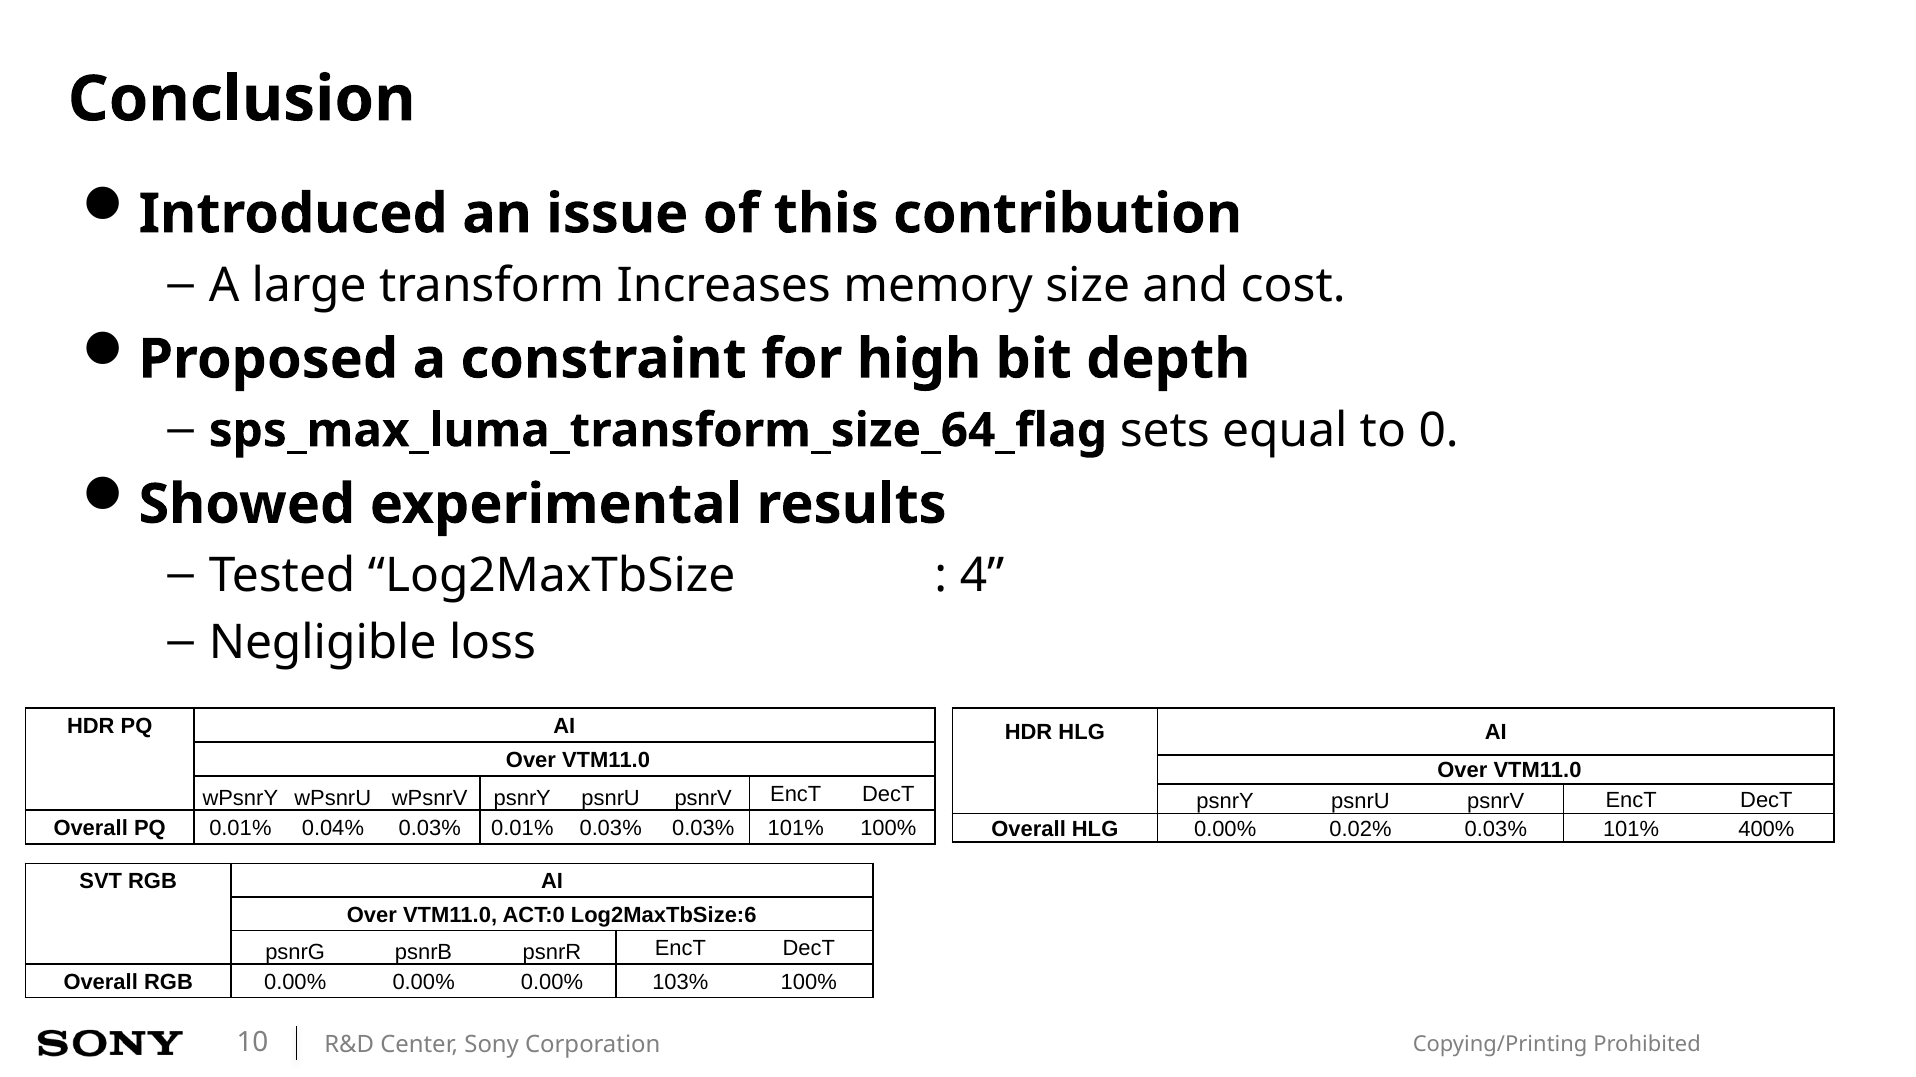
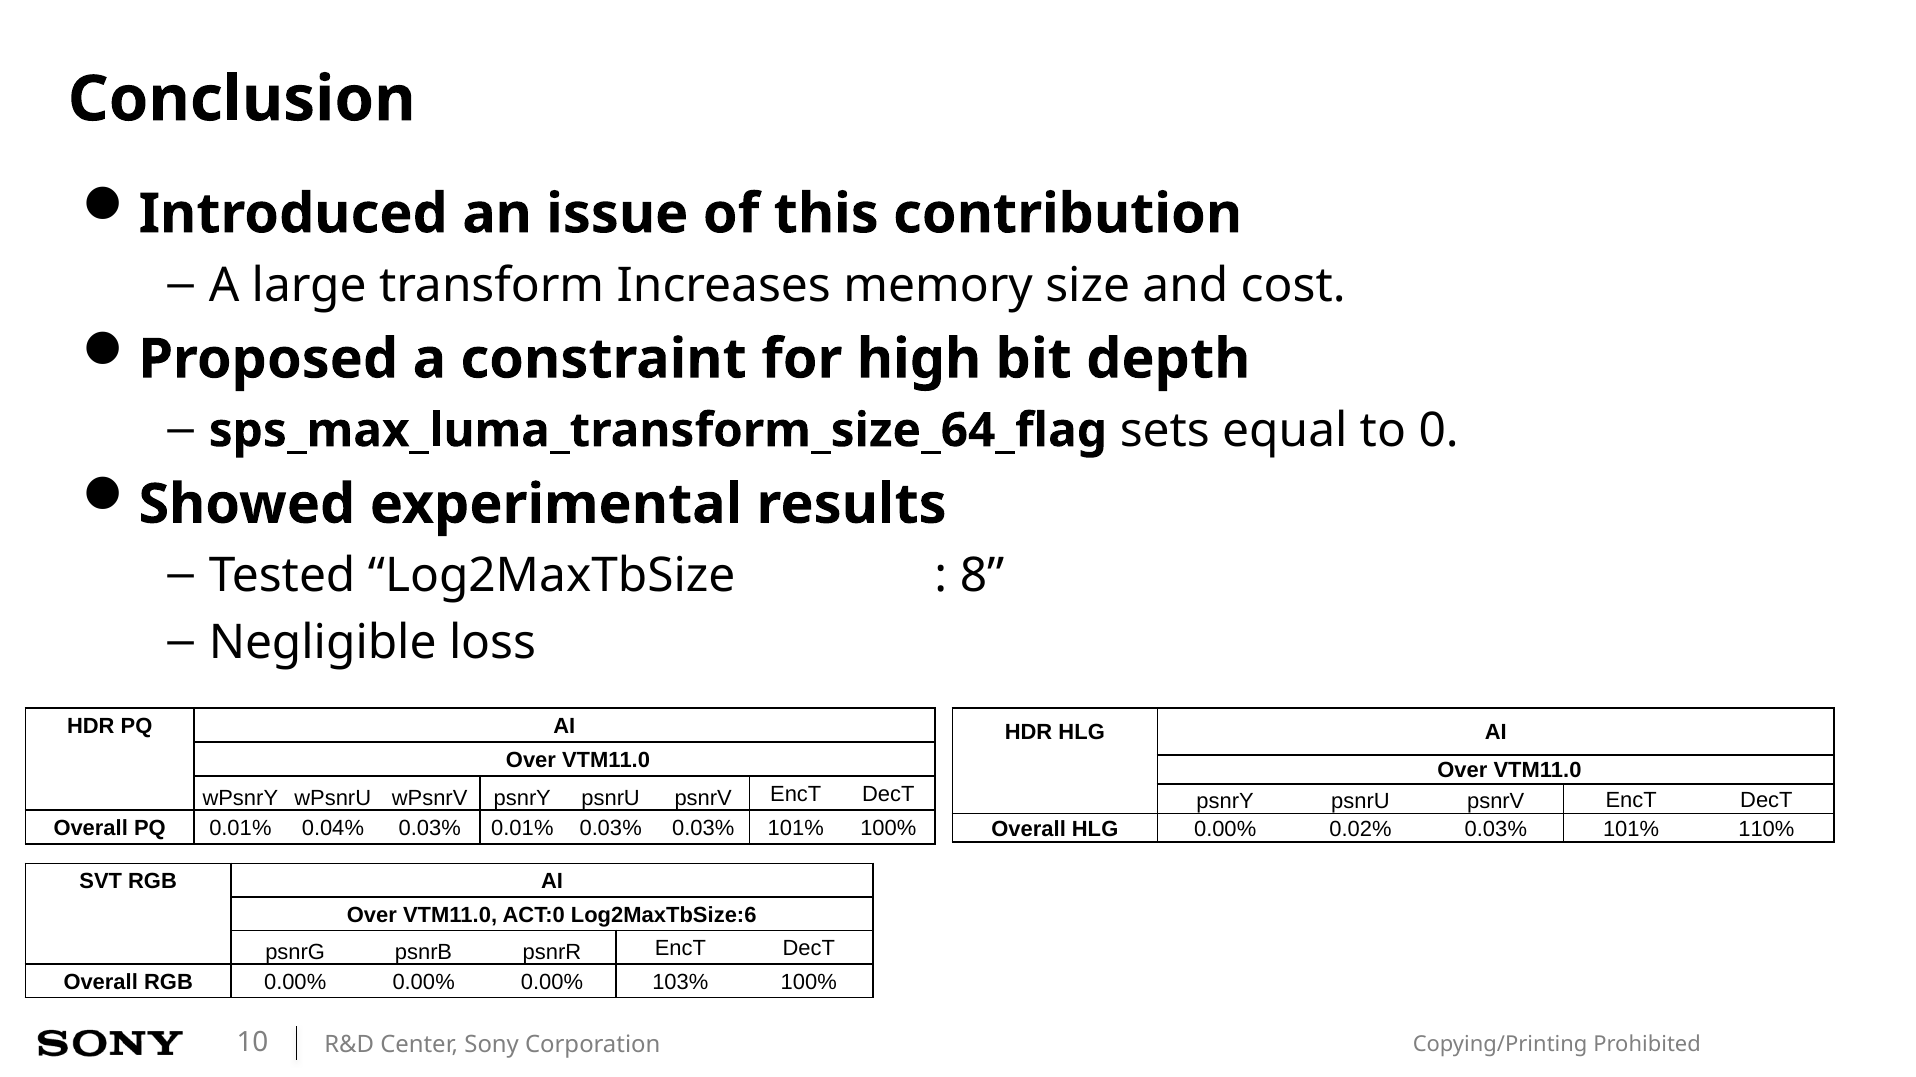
4: 4 -> 8
400%: 400% -> 110%
